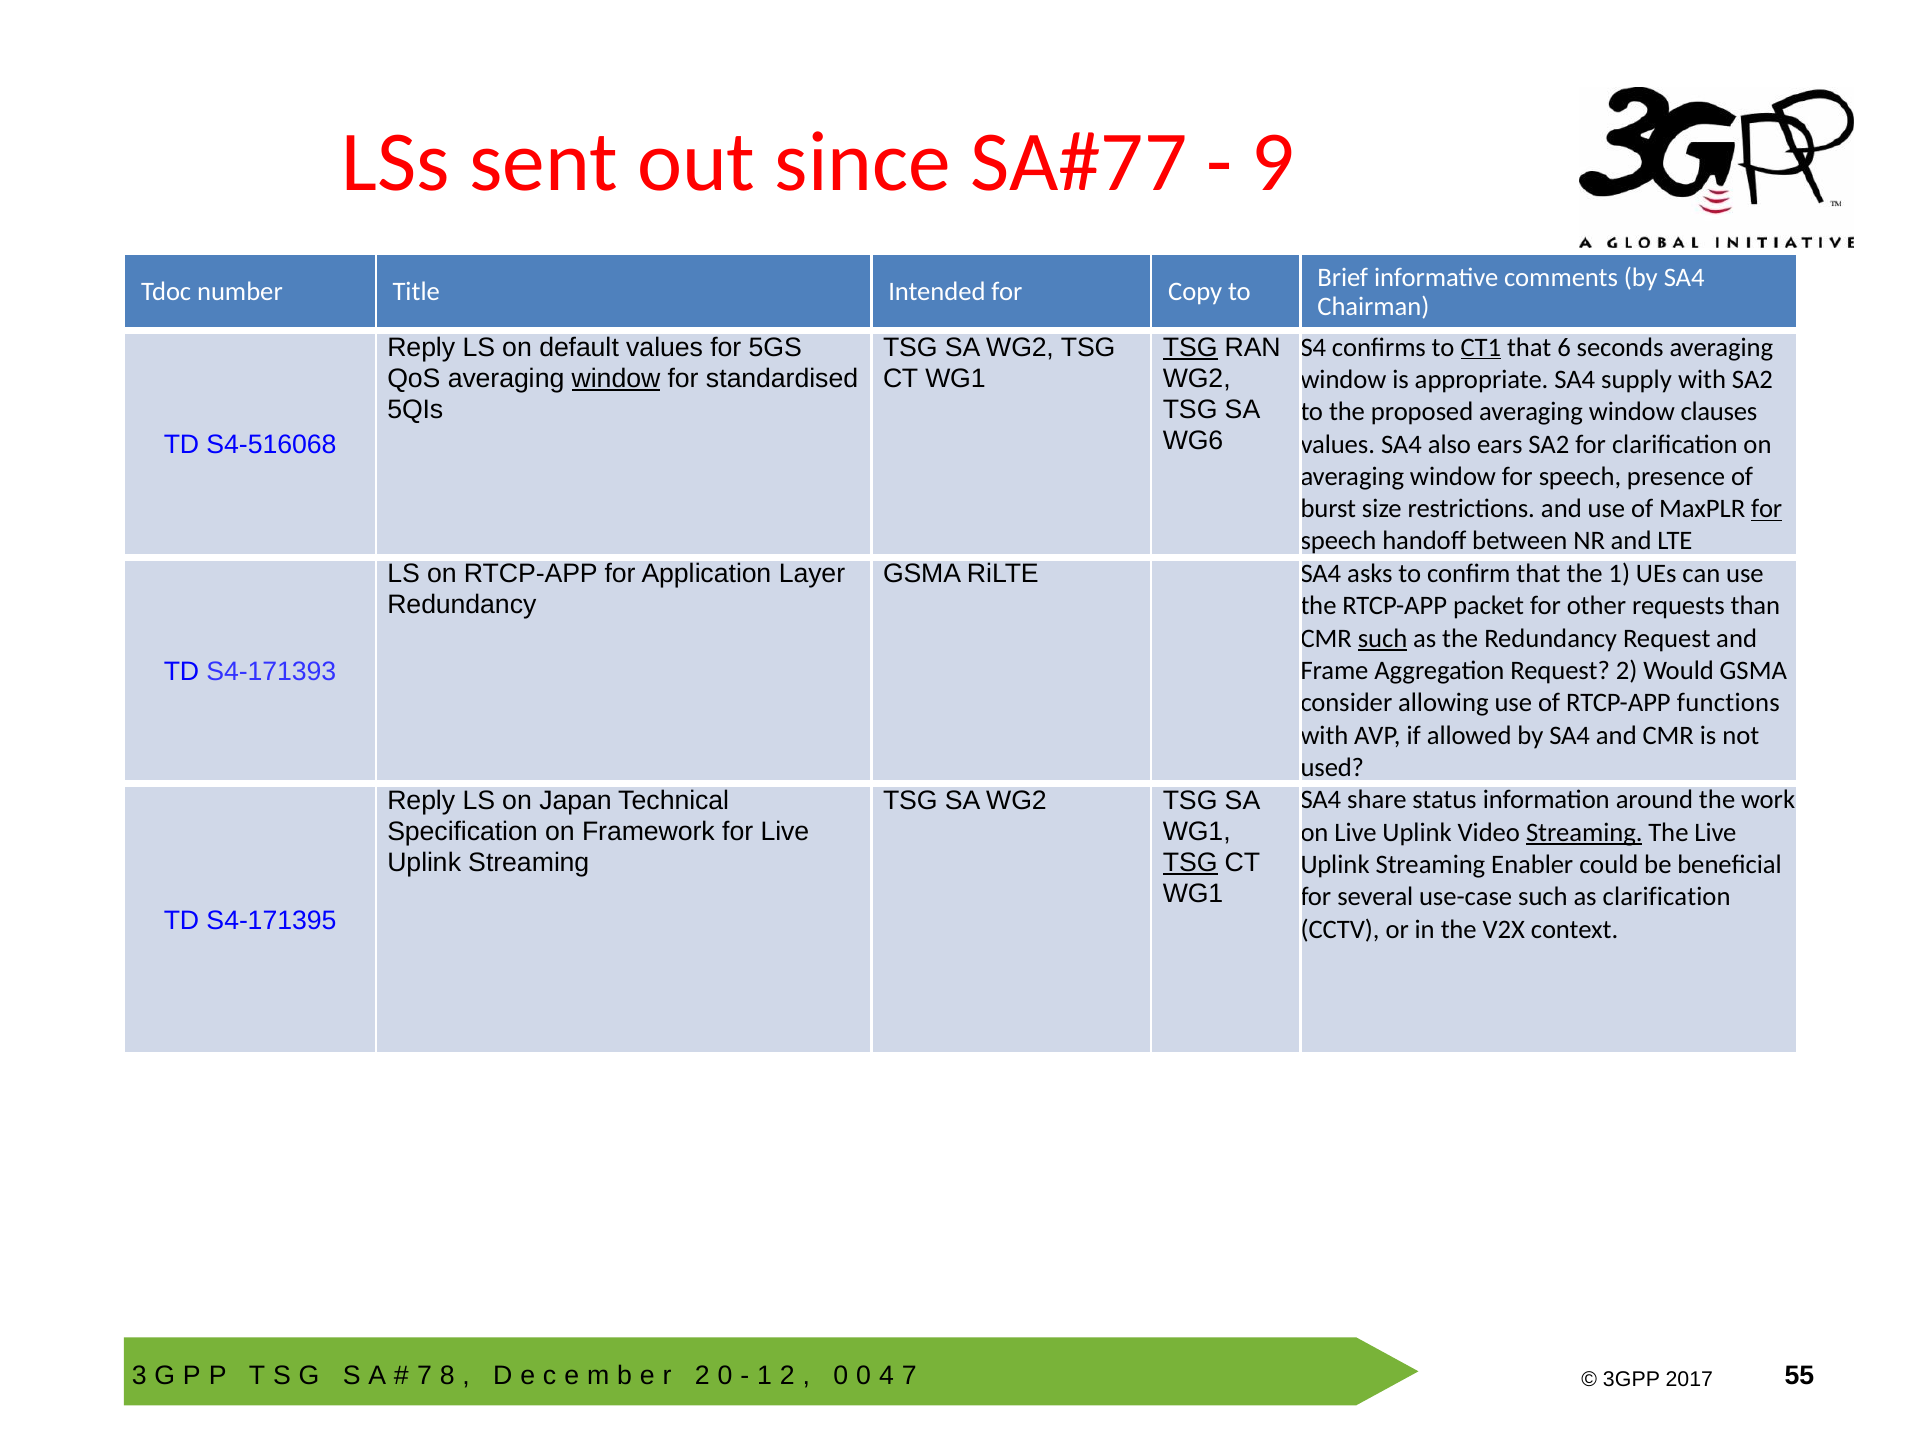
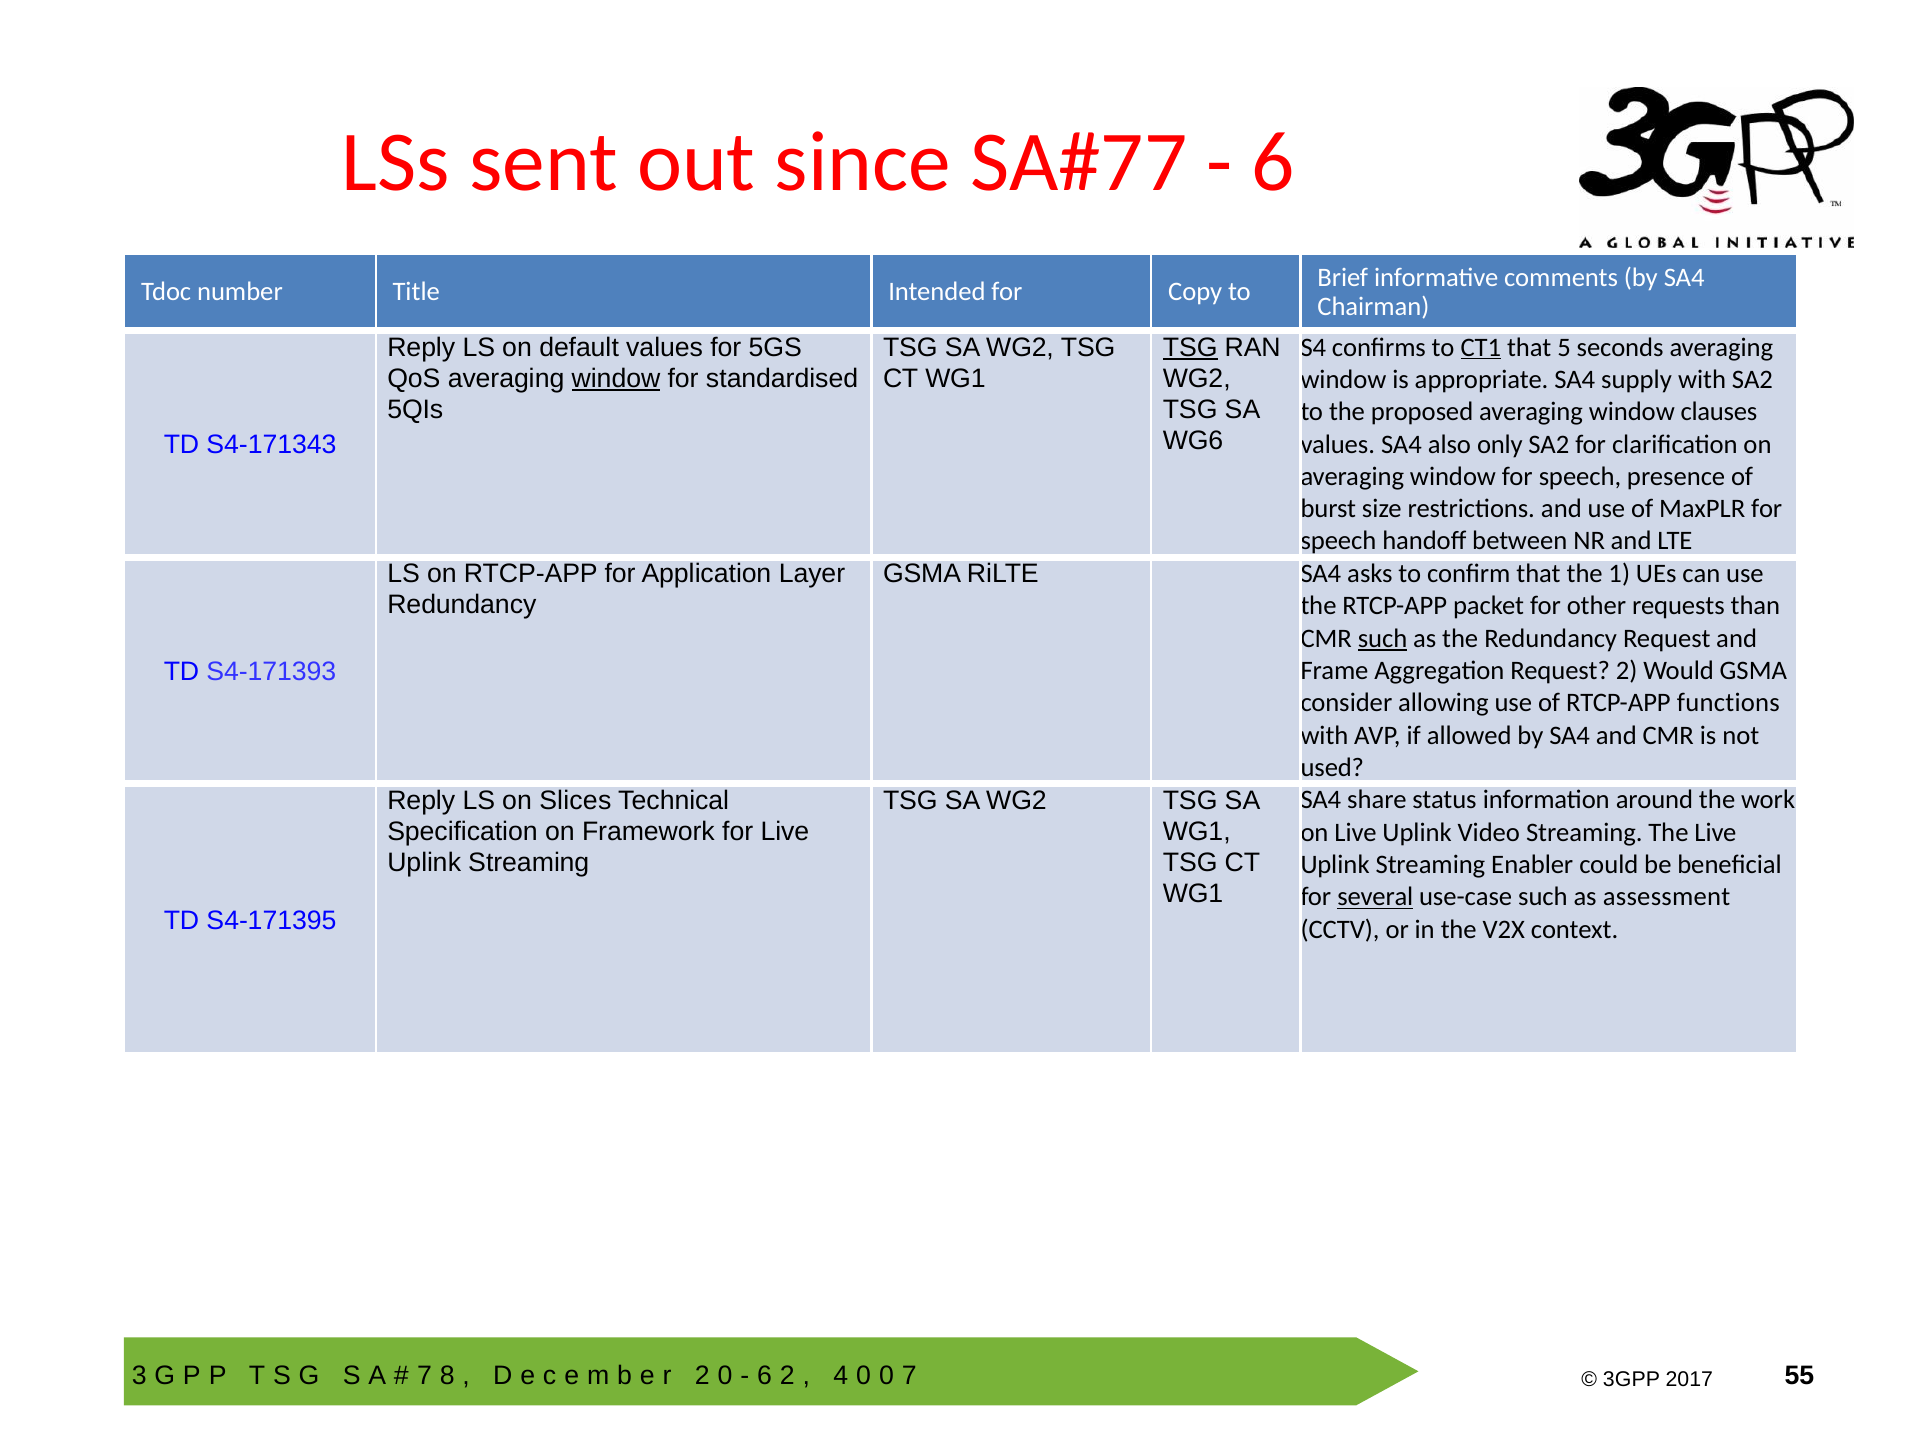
9 at (1274, 162): 9 -> 6
6: 6 -> 5
S4-516068: S4-516068 -> S4-171343
ears: ears -> only
for at (1767, 509) underline: present -> none
Japan: Japan -> Slices
Streaming at (1584, 832) underline: present -> none
TSG at (1190, 863) underline: present -> none
several underline: none -> present
as clarification: clarification -> assessment
1 at (765, 1376): 1 -> 6
0 at (841, 1376): 0 -> 4
4 at (886, 1376): 4 -> 0
